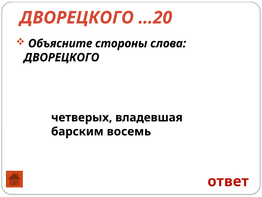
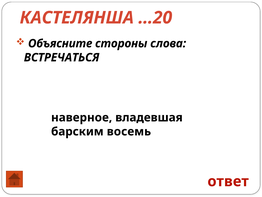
ДВОРЕЦКОГО at (77, 18): ДВОРЕЦКОГО -> КАСТЕЛЯНША
ДВОРЕЦКОГО at (62, 57): ДВОРЕЦКОГО -> ВСТРЕЧАТЬСЯ
четверых: четверых -> наверное
